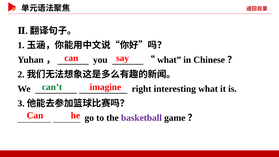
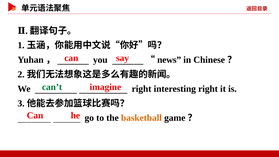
what at (169, 60): what -> news
interesting what: what -> right
basketball colour: purple -> orange
